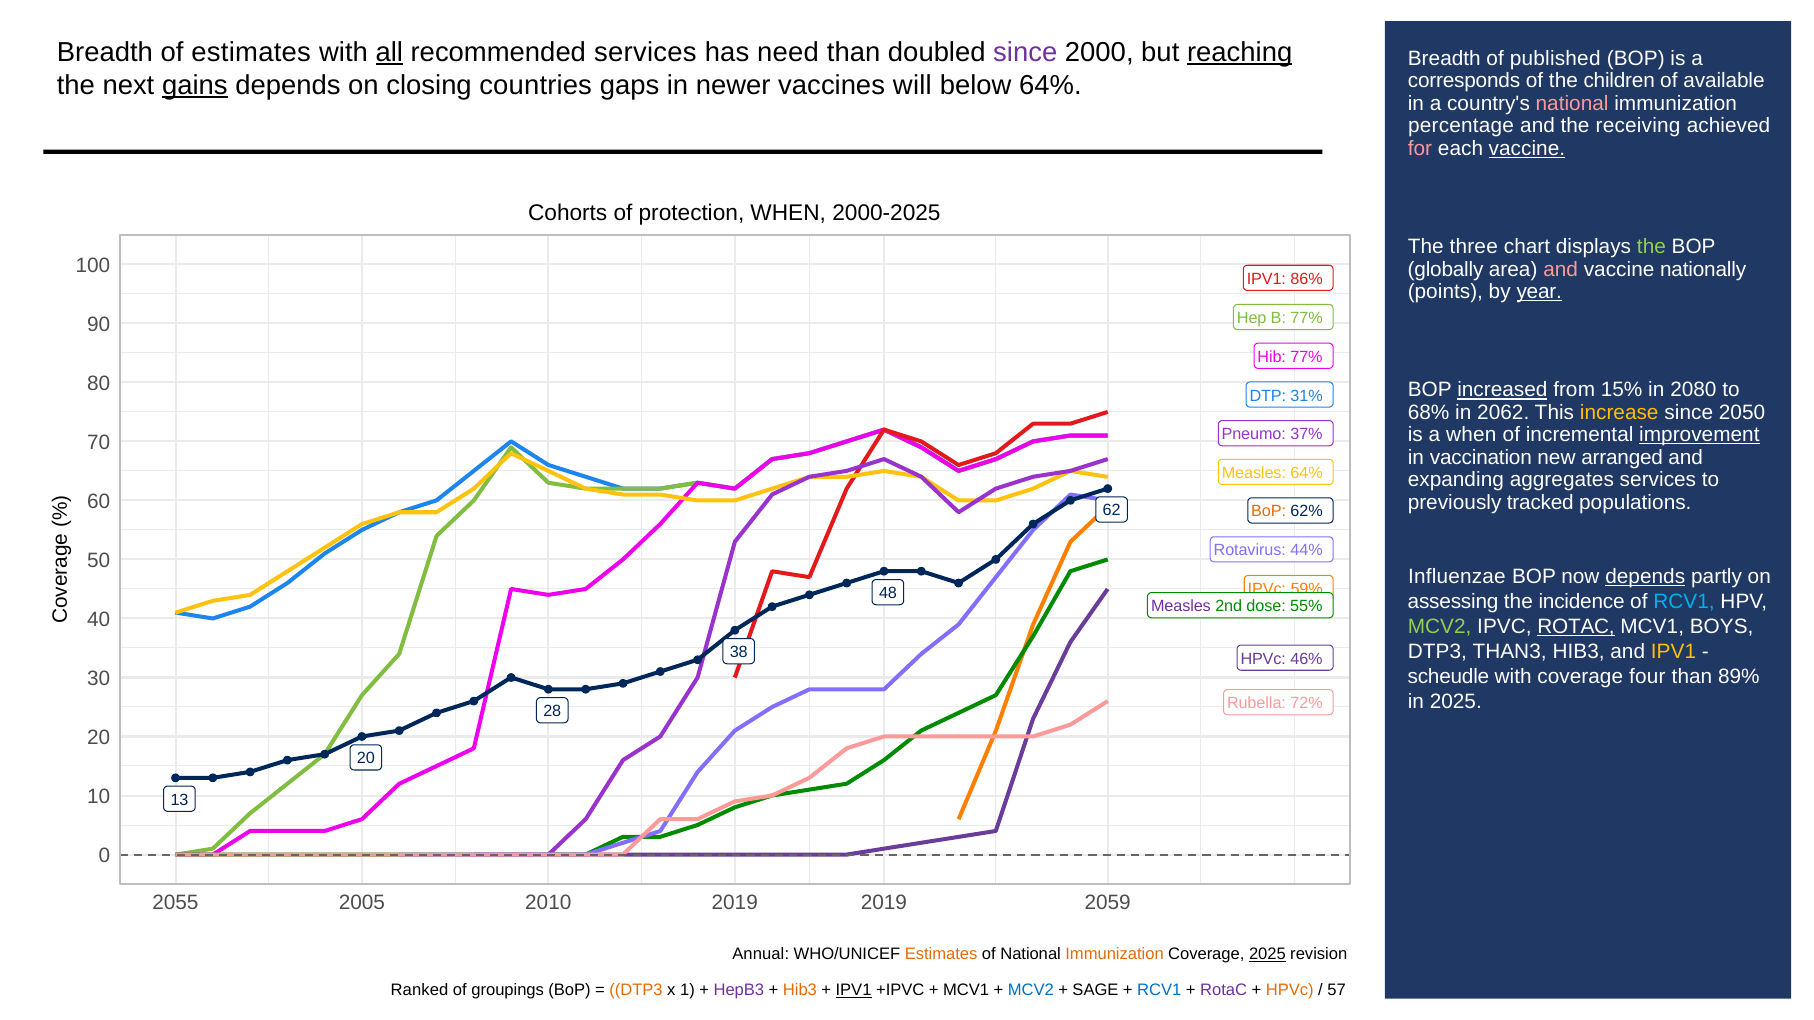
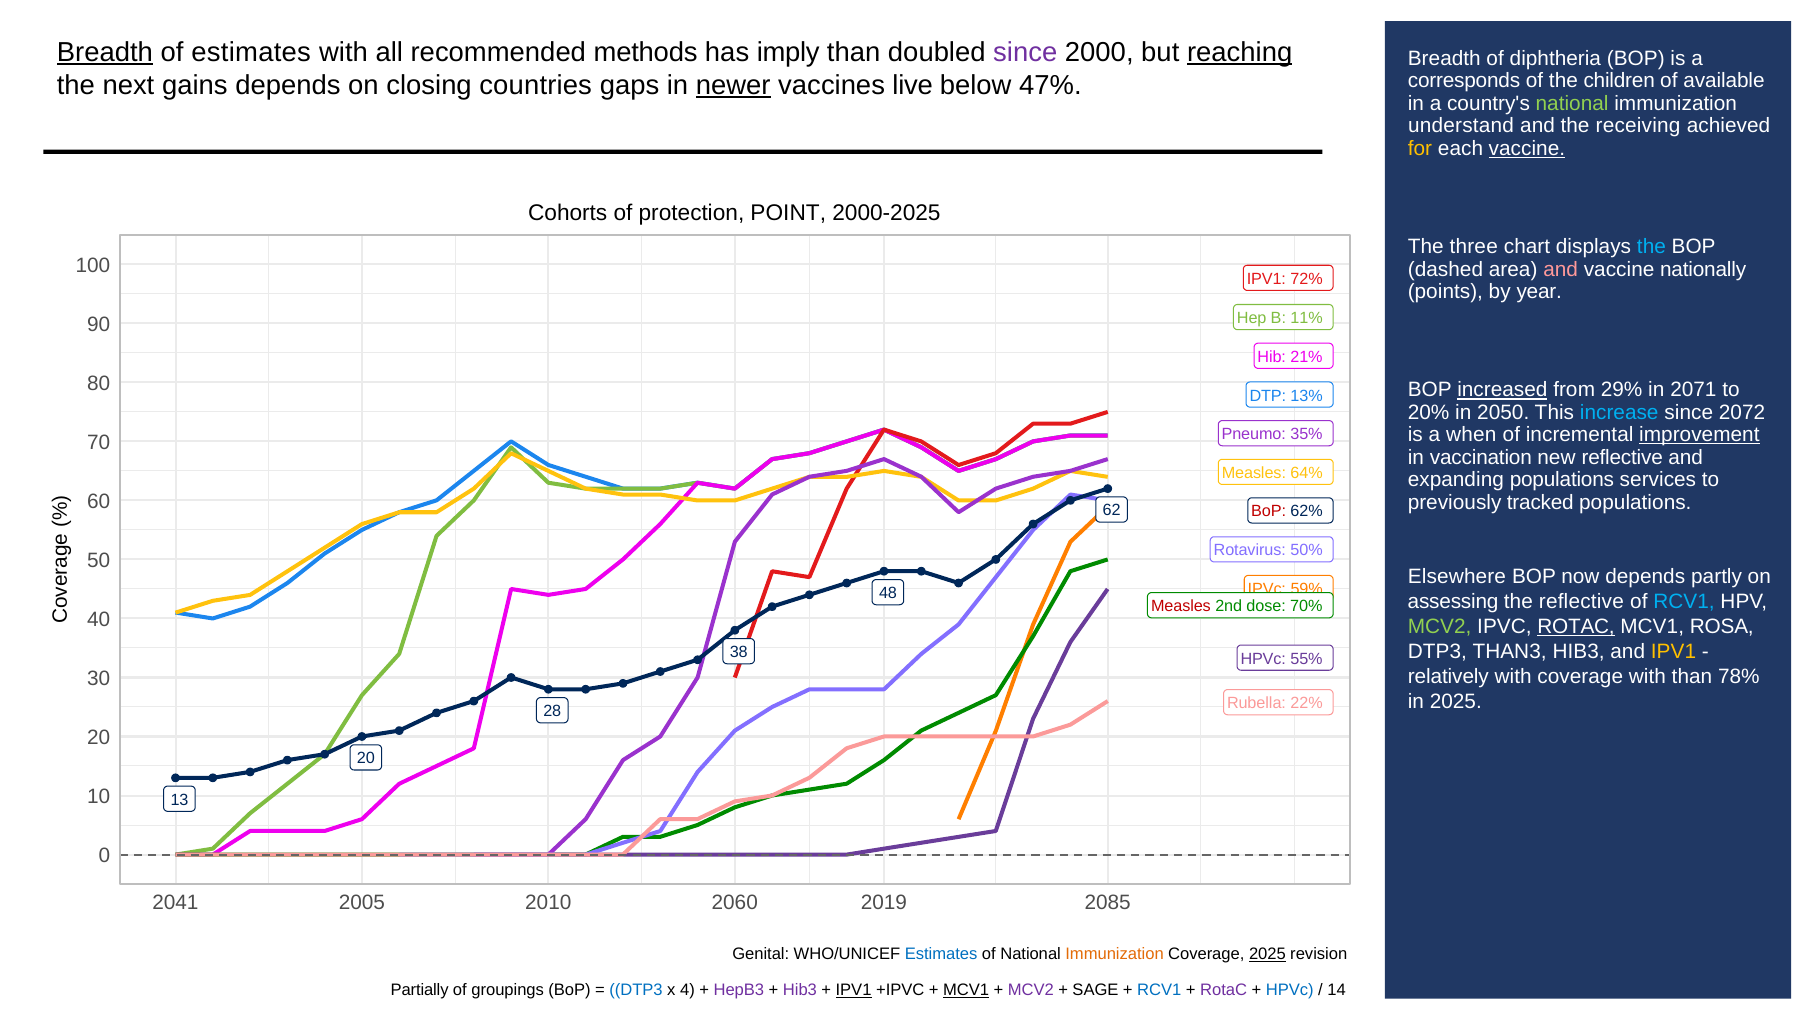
Breadth at (105, 52) underline: none -> present
all underline: present -> none
recommended services: services -> methods
need: need -> imply
published: published -> diphtheria
gains underline: present -> none
newer underline: none -> present
will: will -> live
below 64%: 64% -> 47%
national at (1572, 104) colour: pink -> light green
percentage: percentage -> understand
for colour: pink -> yellow
protection WHEN: WHEN -> POINT
the at (1651, 247) colour: light green -> light blue
globally: globally -> dashed
86%: 86% -> 72%
year underline: present -> none
B 77%: 77% -> 11%
Hib 77%: 77% -> 21%
15%: 15% -> 29%
2080: 2080 -> 2071
31%: 31% -> 13%
68%: 68% -> 20%
2062: 2062 -> 2050
increase colour: yellow -> light blue
2050: 2050 -> 2072
37%: 37% -> 35%
new arranged: arranged -> reflective
expanding aggregates: aggregates -> populations
BoP at (1269, 512) colour: orange -> red
44%: 44% -> 50%
Influenzae: Influenzae -> Elsewhere
depends at (1645, 577) underline: present -> none
the incidence: incidence -> reflective
Measles at (1181, 607) colour: purple -> red
55%: 55% -> 70%
BOYS: BOYS -> ROSA
46%: 46% -> 55%
scheudle: scheudle -> relatively
coverage four: four -> with
89%: 89% -> 78%
72%: 72% -> 22%
2055: 2055 -> 2041
2010 2019: 2019 -> 2060
2059: 2059 -> 2085
Annual: Annual -> Genital
Estimates at (941, 955) colour: orange -> blue
Ranked: Ranked -> Partially
DTP3 at (636, 991) colour: orange -> blue
1: 1 -> 4
Hib3 at (800, 991) colour: orange -> purple
MCV1 at (966, 991) underline: none -> present
MCV2 at (1031, 991) colour: blue -> purple
HPVc at (1290, 991) colour: orange -> blue
57: 57 -> 14
